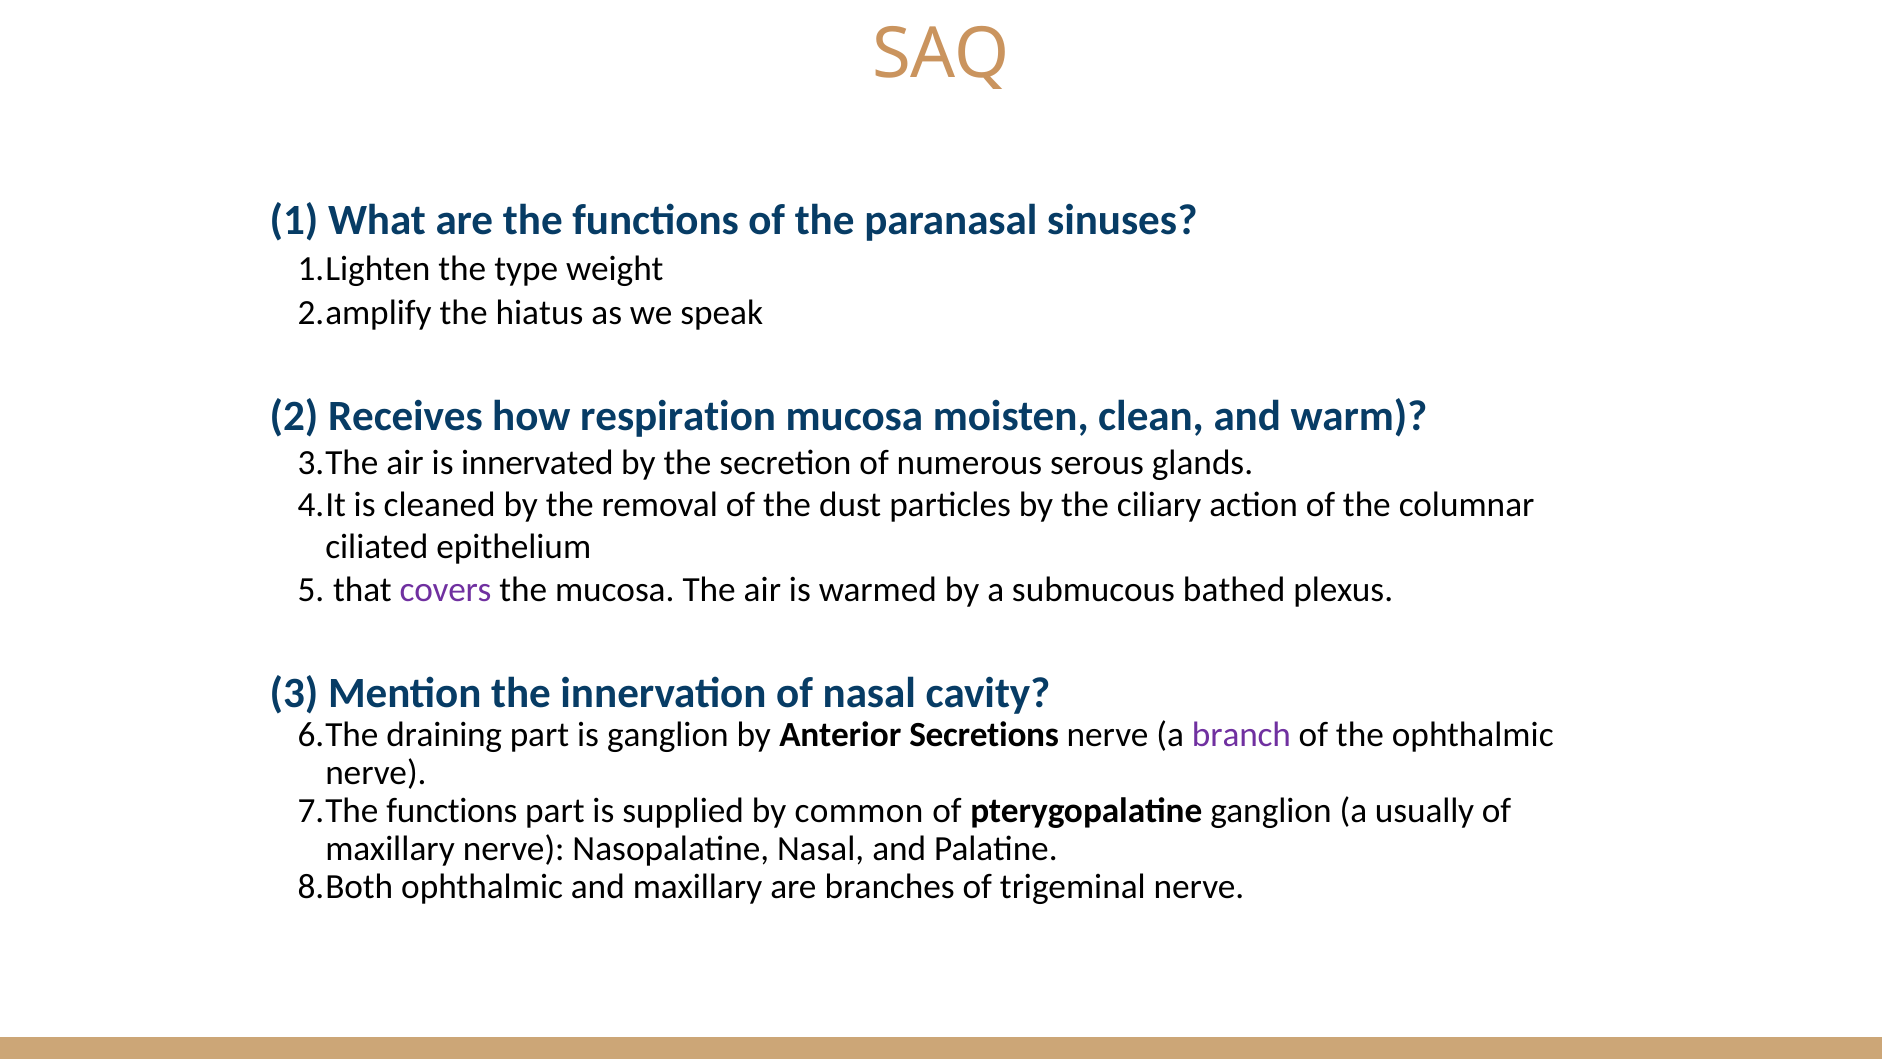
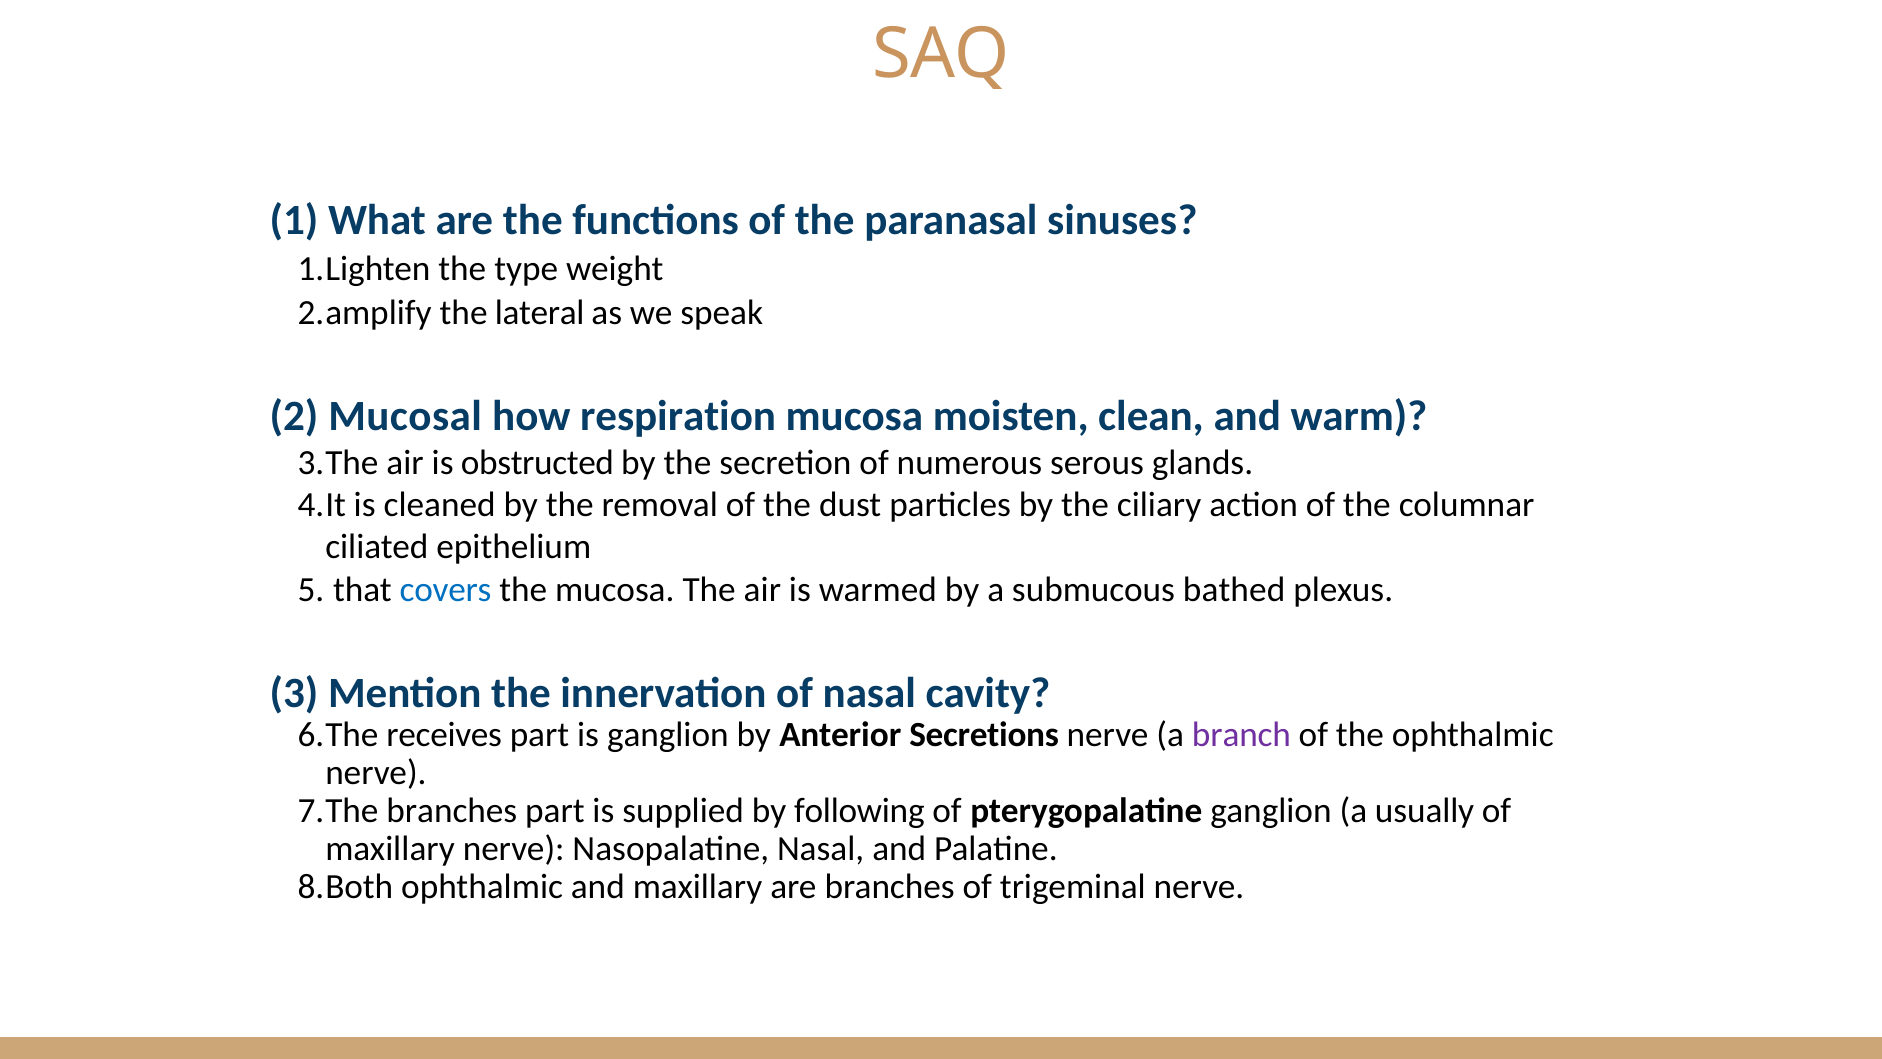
hiatus: hiatus -> lateral
Receives: Receives -> Mucosal
innervated: innervated -> obstructed
covers colour: purple -> blue
draining: draining -> receives
functions at (452, 811): functions -> branches
common: common -> following
